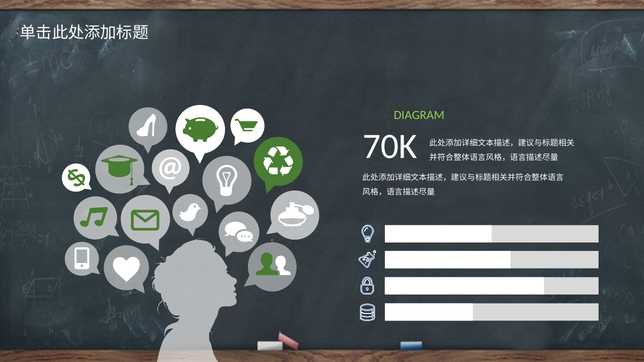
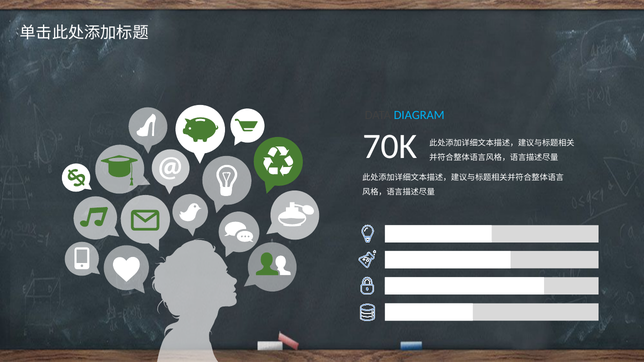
DIAGRAM colour: light green -> light blue
